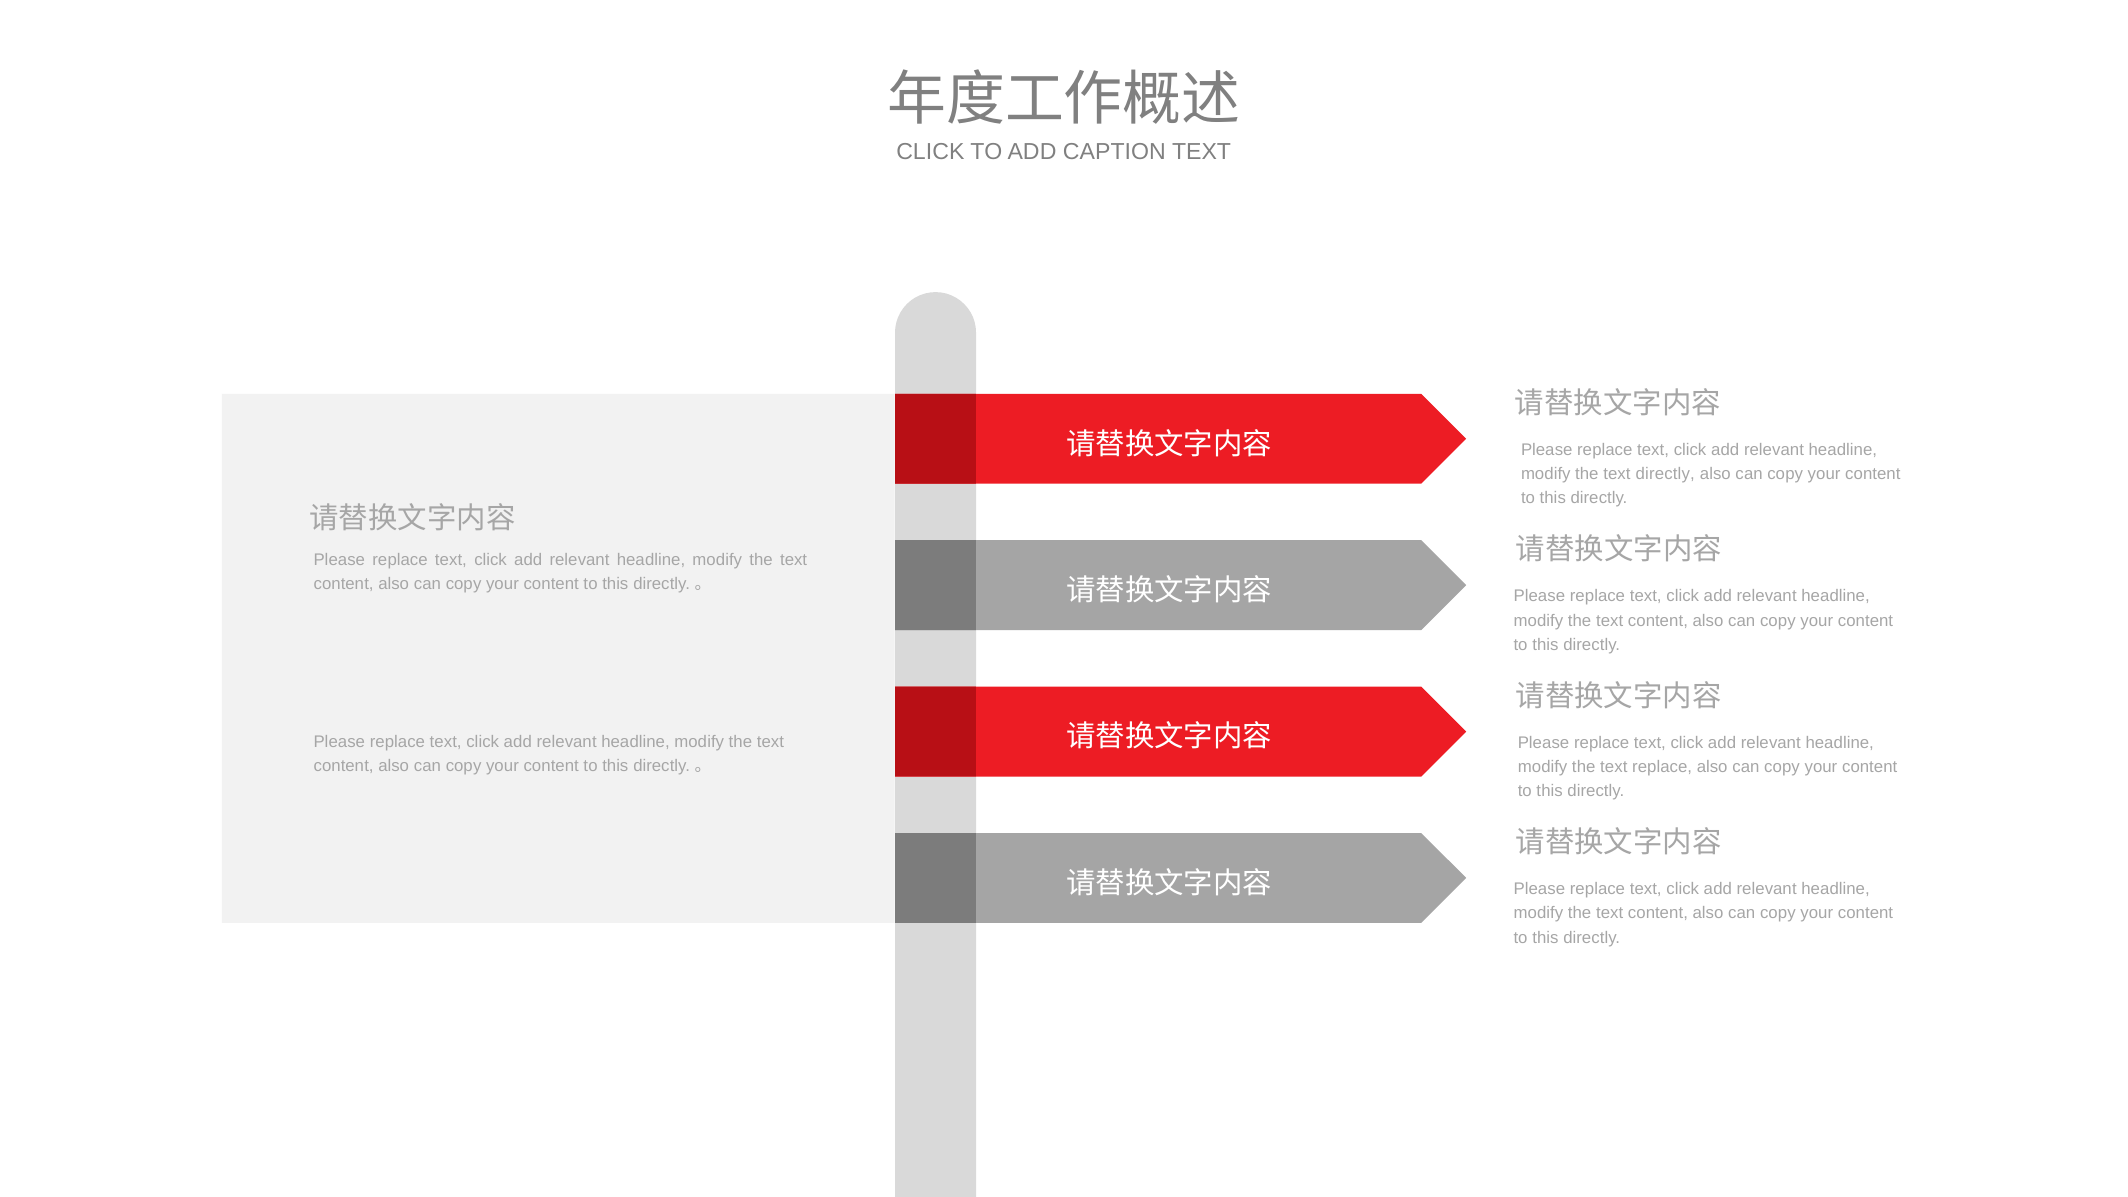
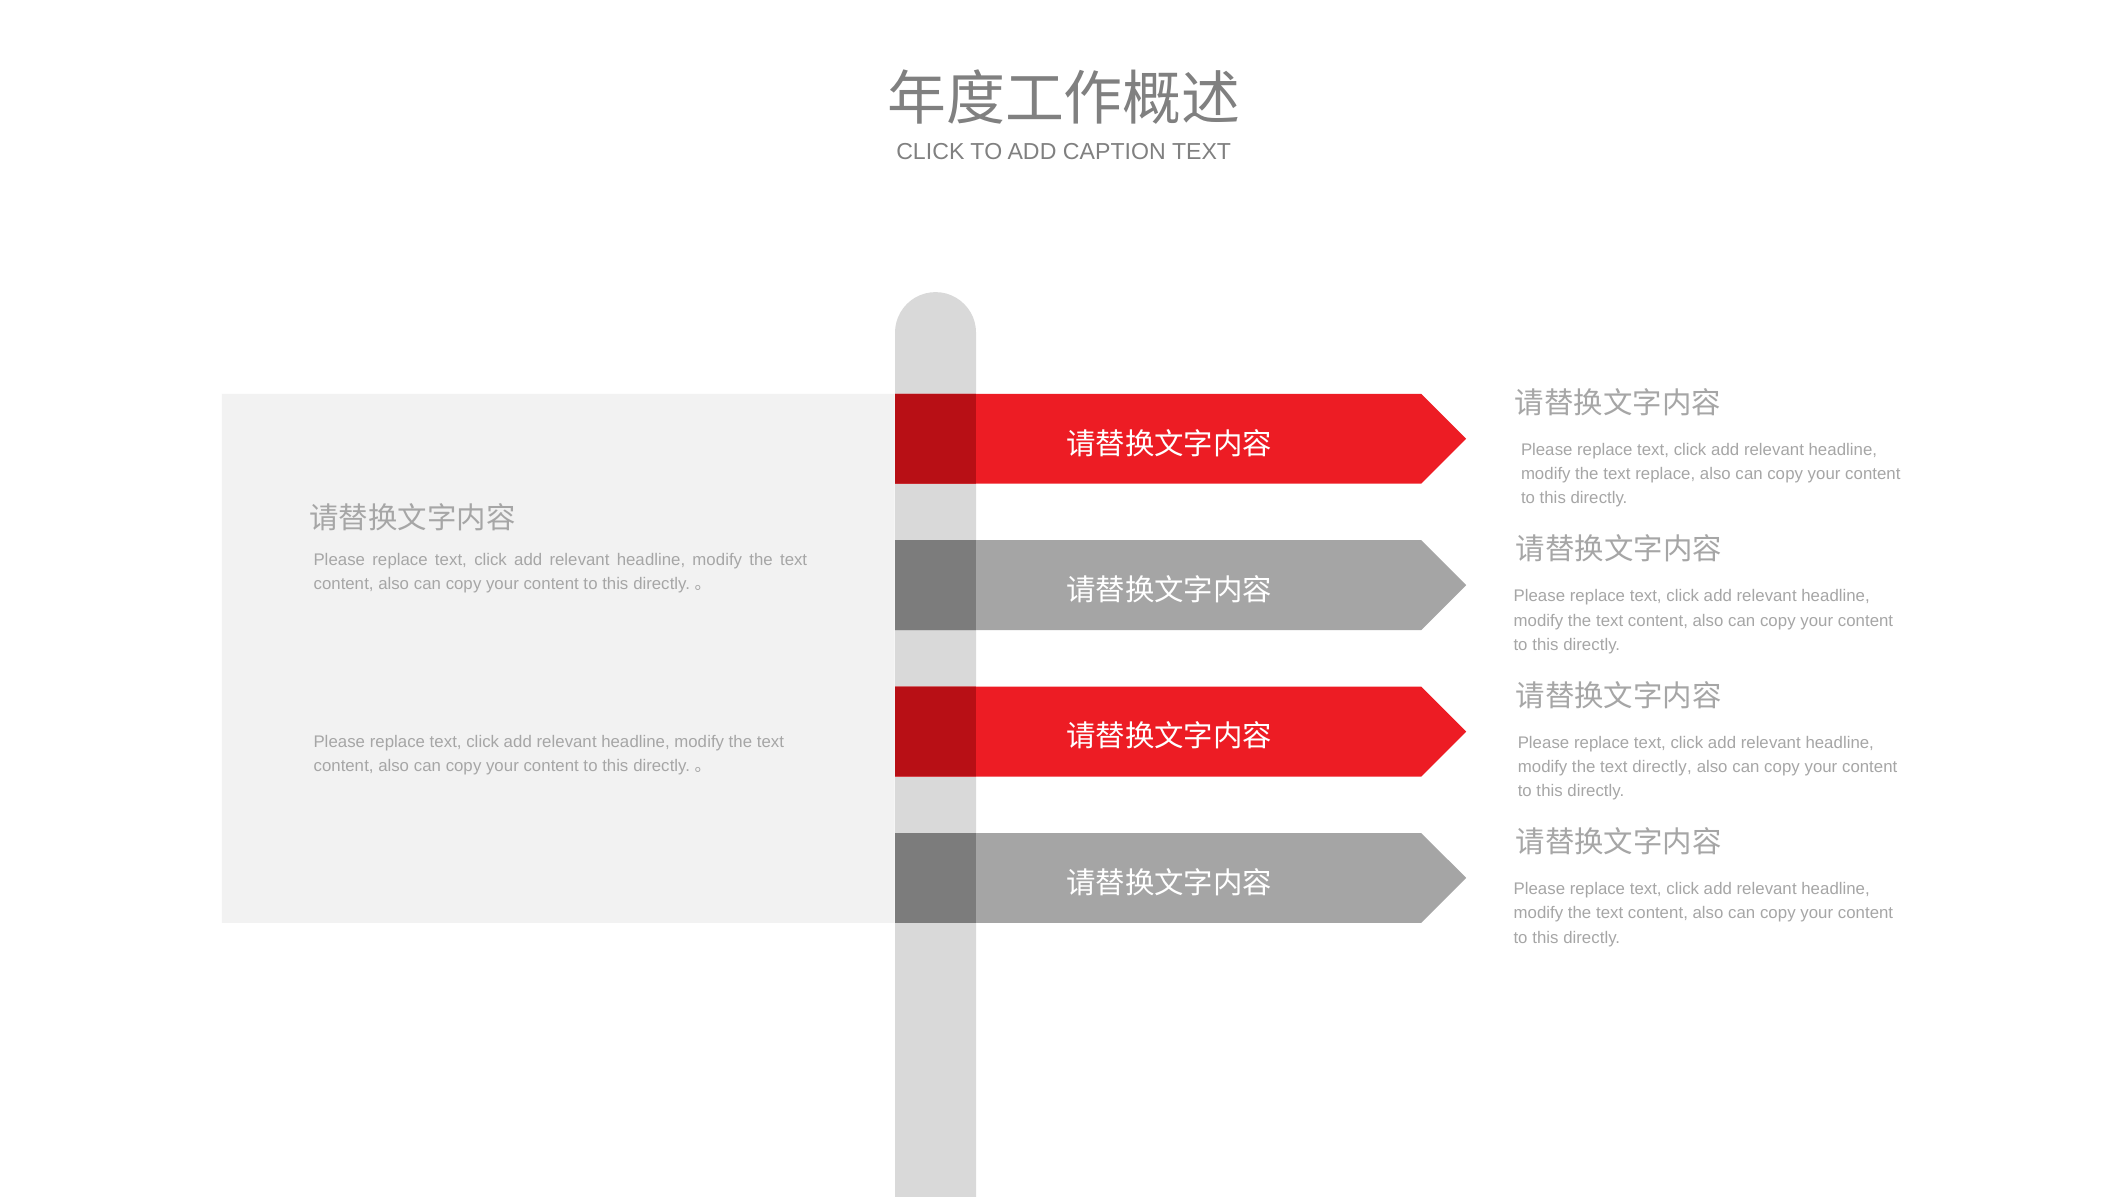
text directly: directly -> replace
text replace: replace -> directly
